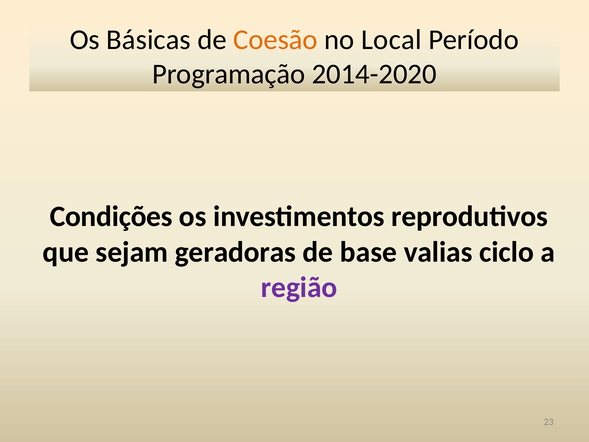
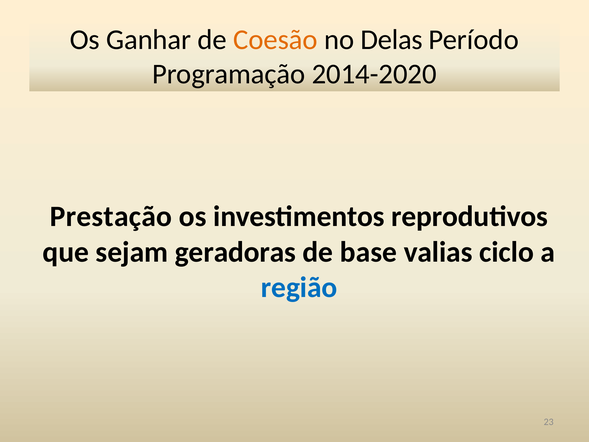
Básicas: Básicas -> Ganhar
Local: Local -> Delas
Condições: Condições -> Prestação
região colour: purple -> blue
